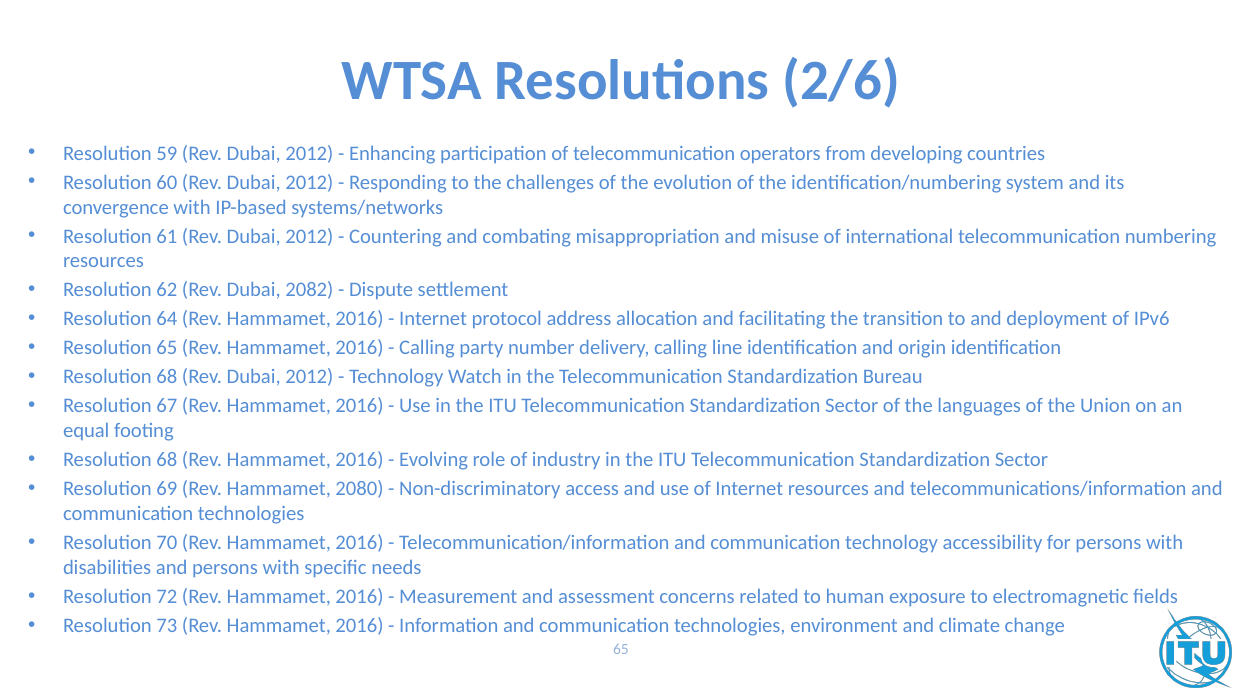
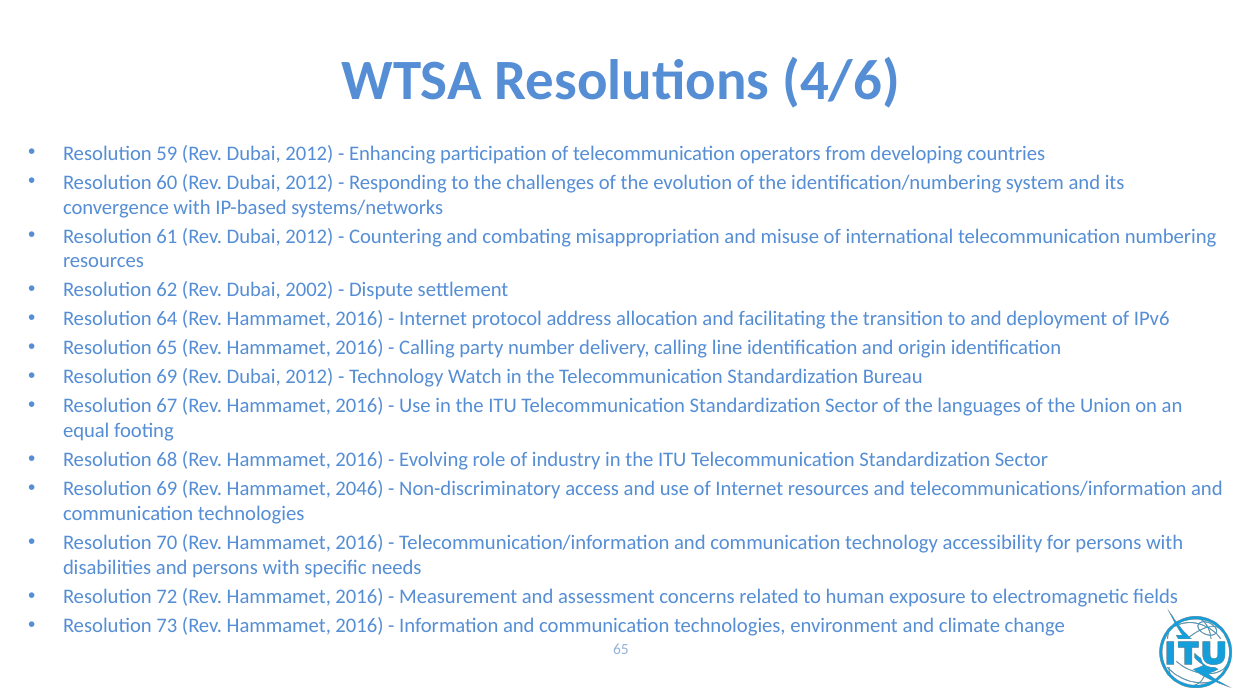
2/6: 2/6 -> 4/6
2082: 2082 -> 2002
68 at (167, 377): 68 -> 69
2080: 2080 -> 2046
